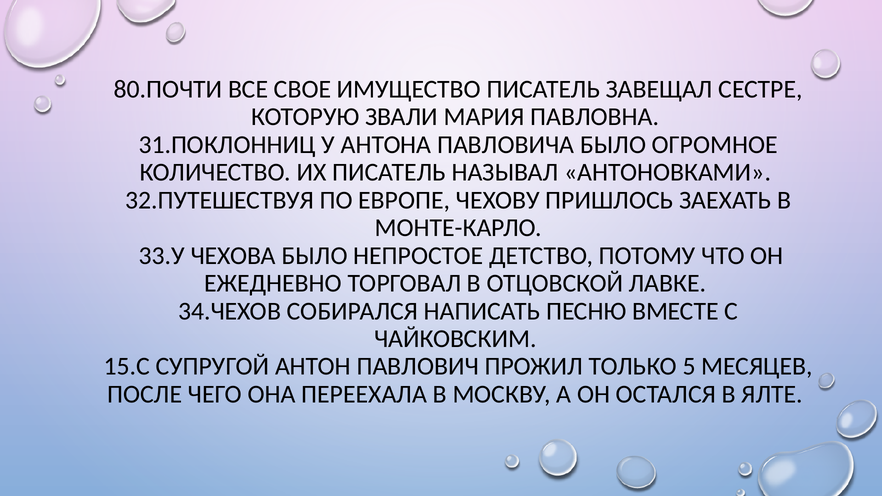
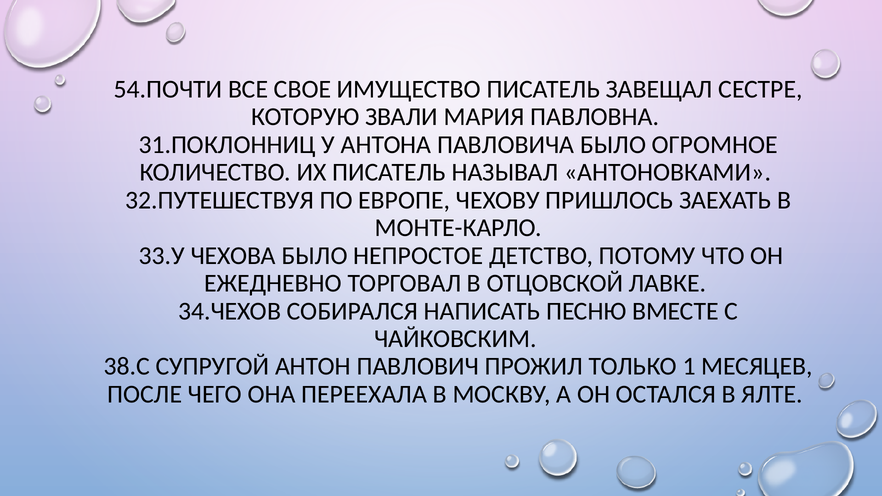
80.ПОЧТИ: 80.ПОЧТИ -> 54.ПОЧТИ
15.С: 15.С -> 38.С
5: 5 -> 1
